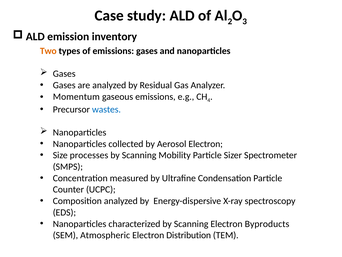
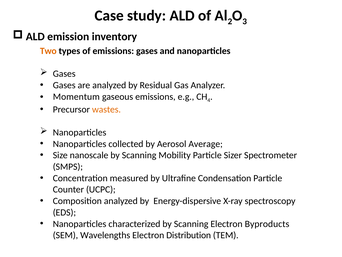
wastes colour: blue -> orange
Aerosol Electron: Electron -> Average
processes: processes -> nanoscale
Atmospheric: Atmospheric -> Wavelengths
